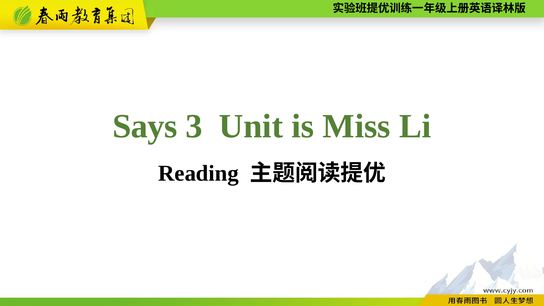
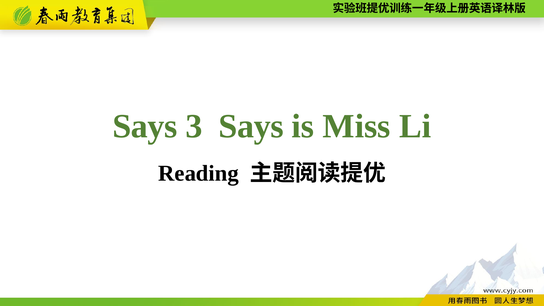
3 Unit: Unit -> Says
